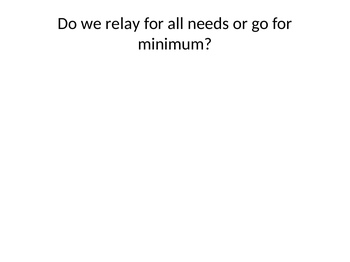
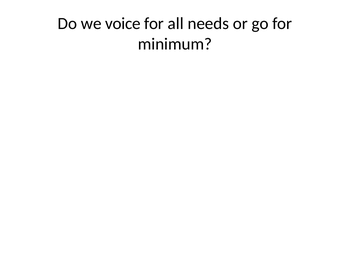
relay: relay -> voice
